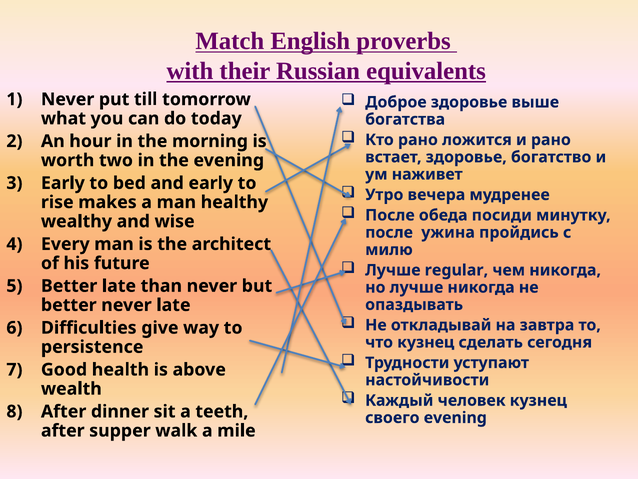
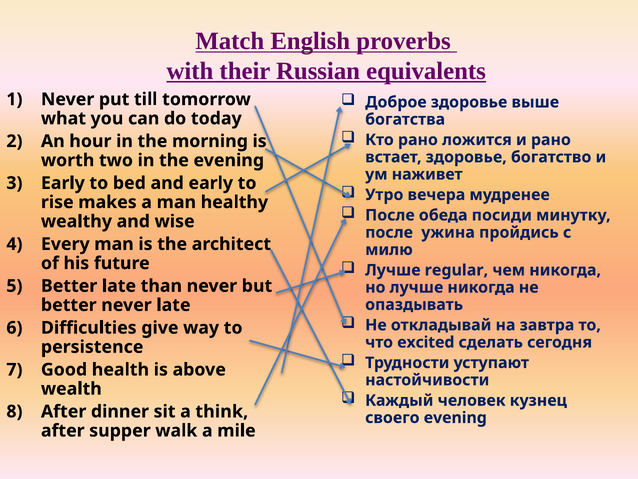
что кузнец: кузнец -> excited
teeth: teeth -> think
